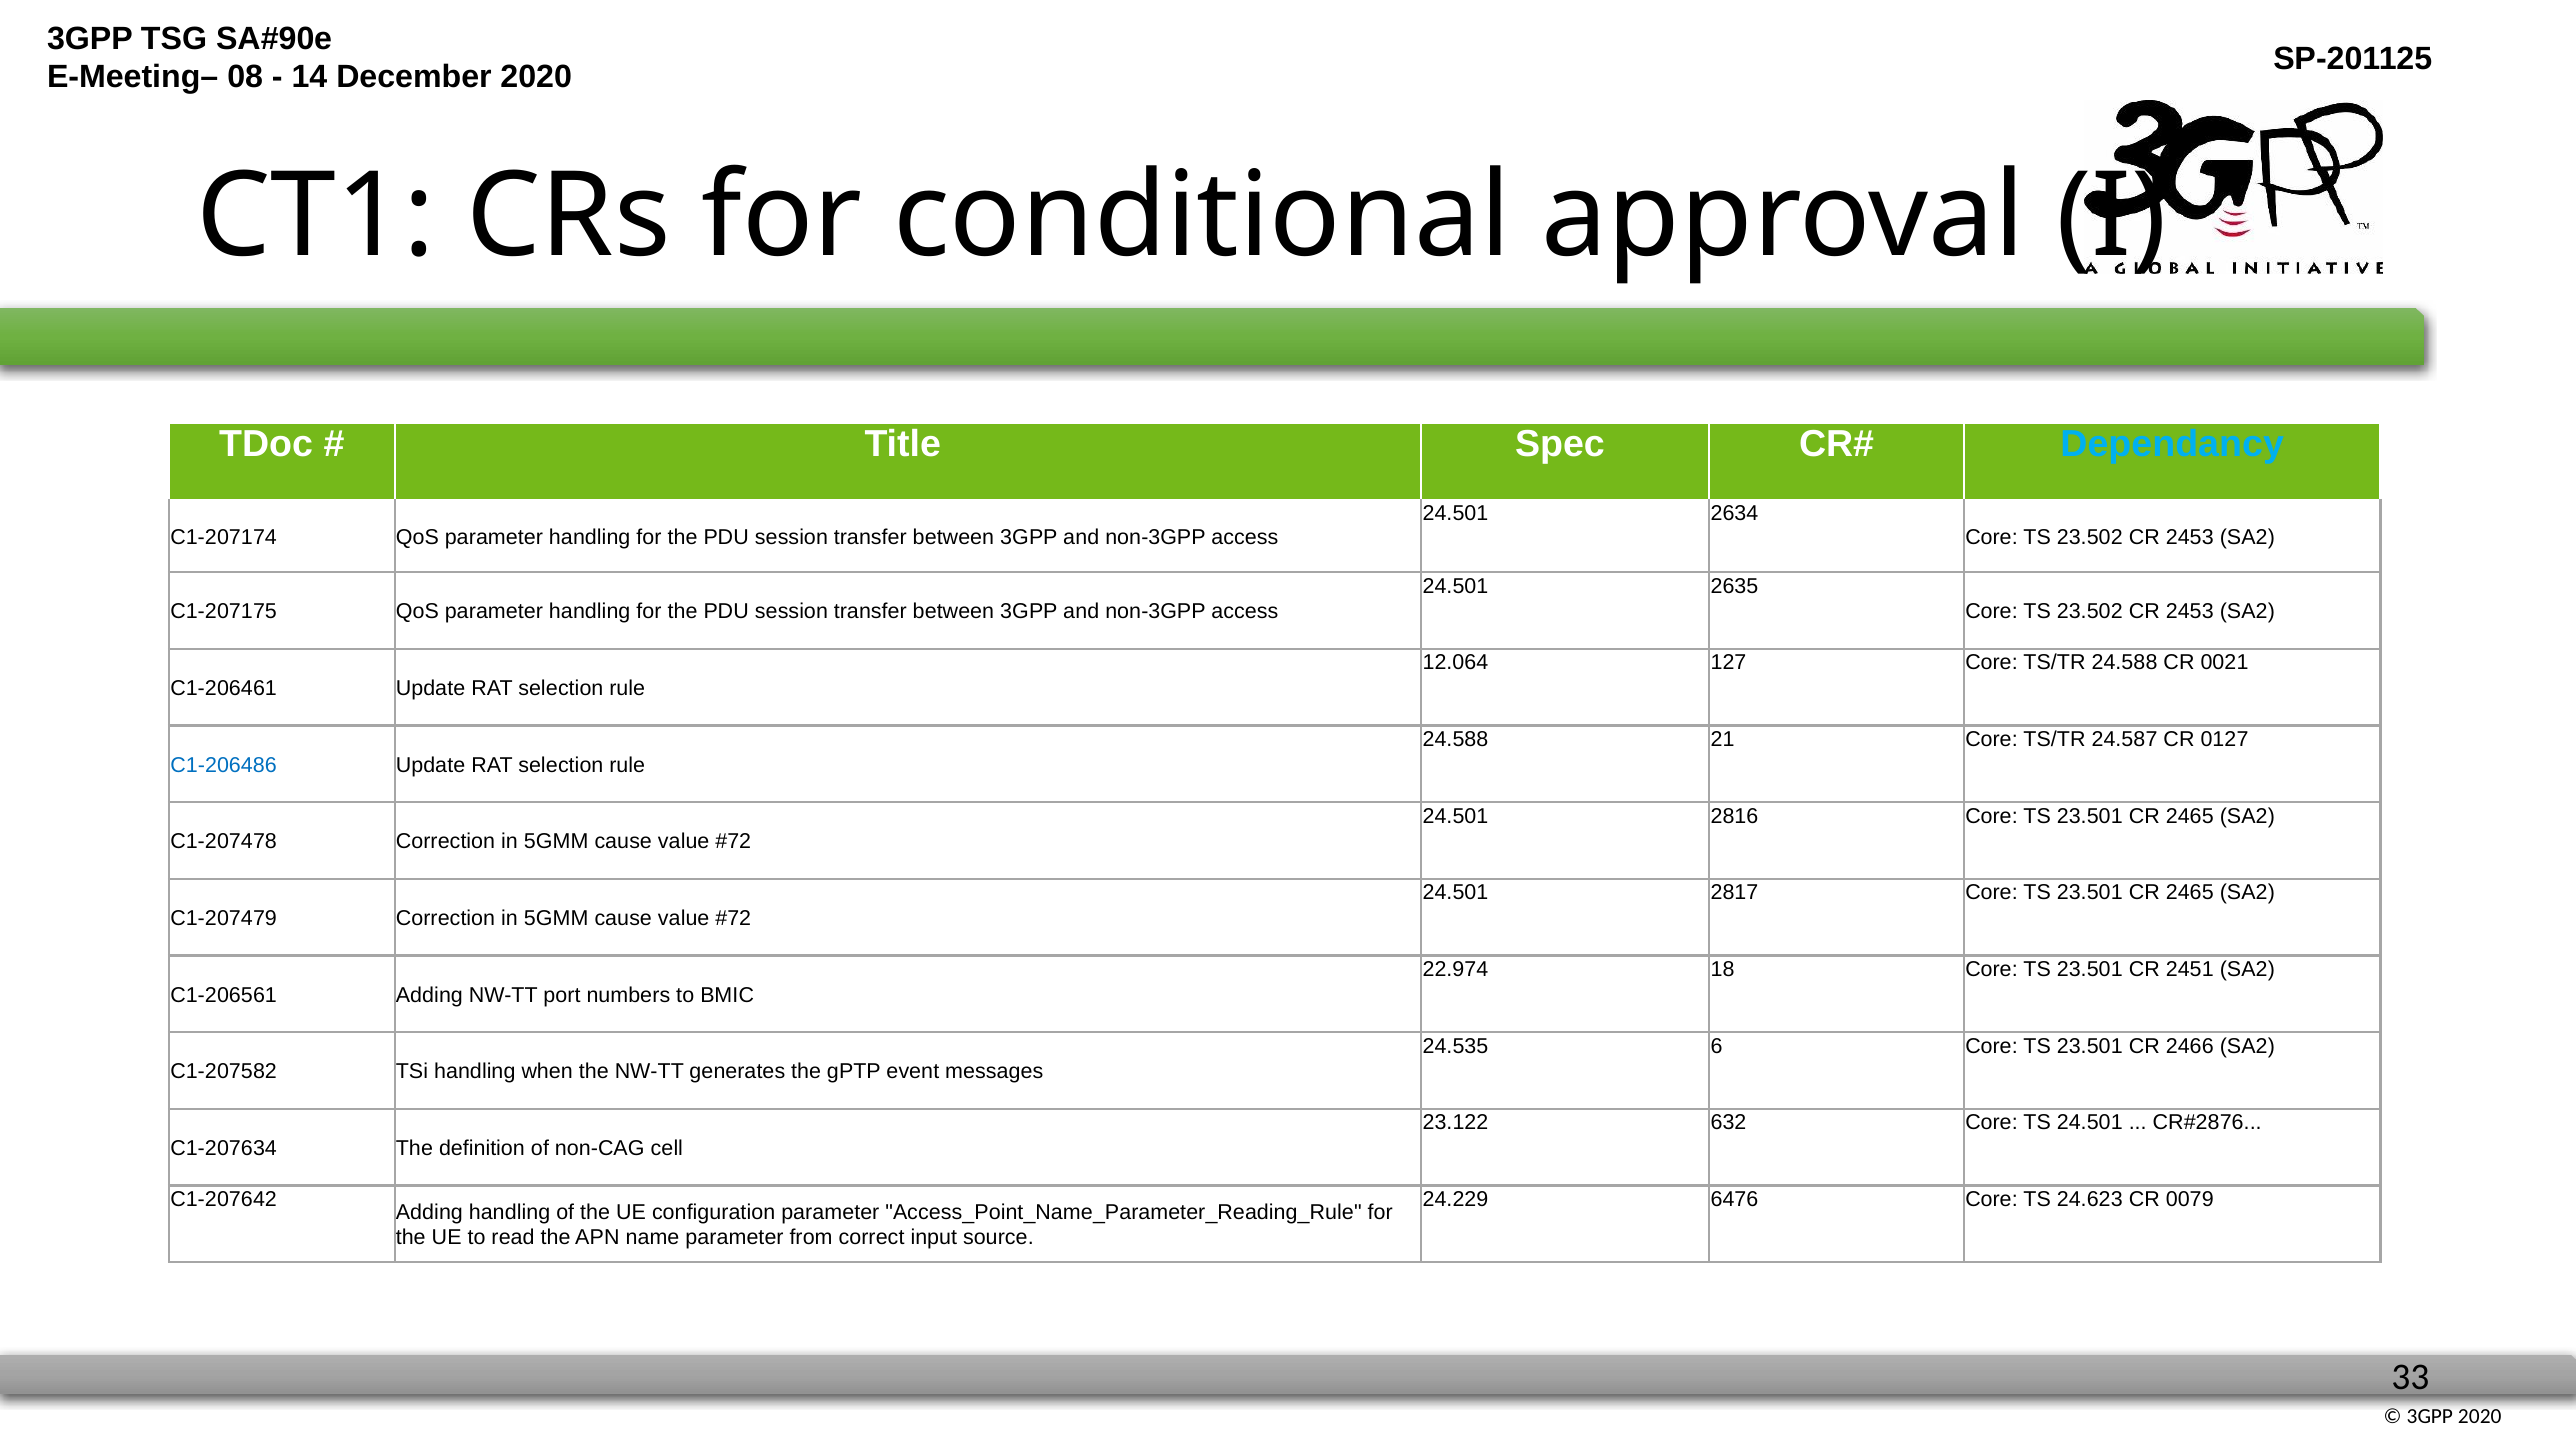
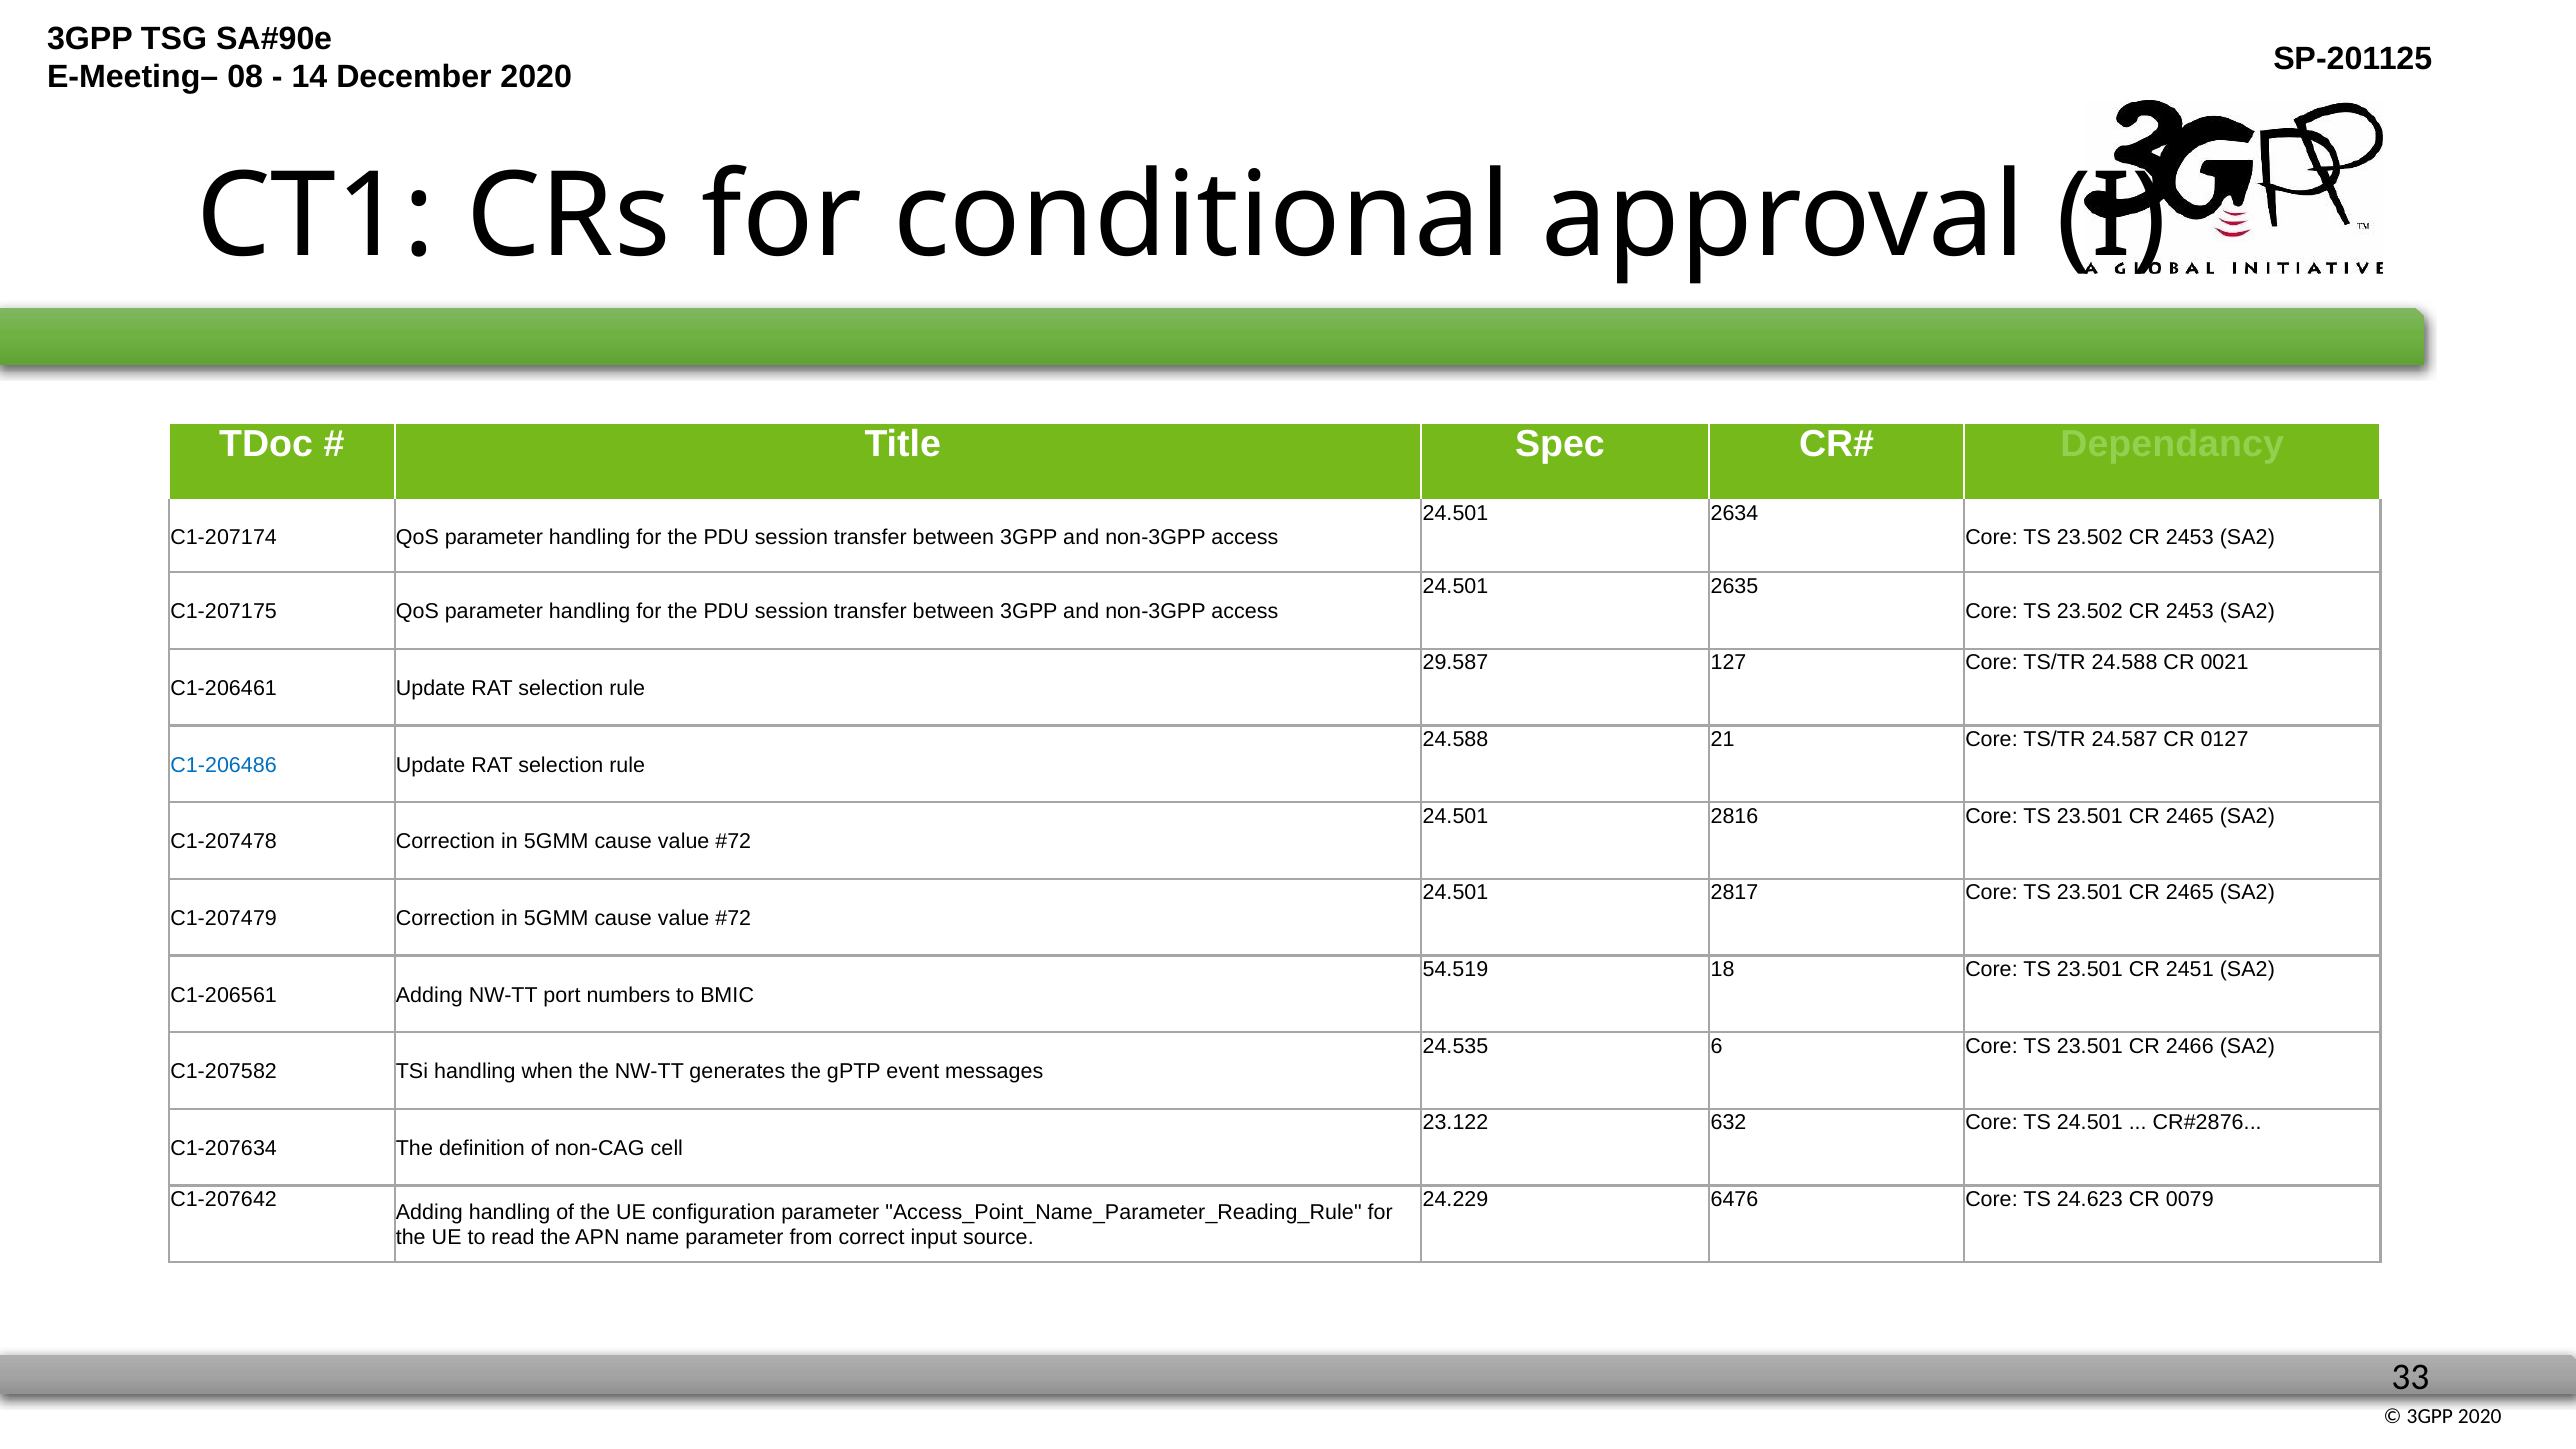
Dependancy colour: light blue -> light green
12.064: 12.064 -> 29.587
22.974: 22.974 -> 54.519
